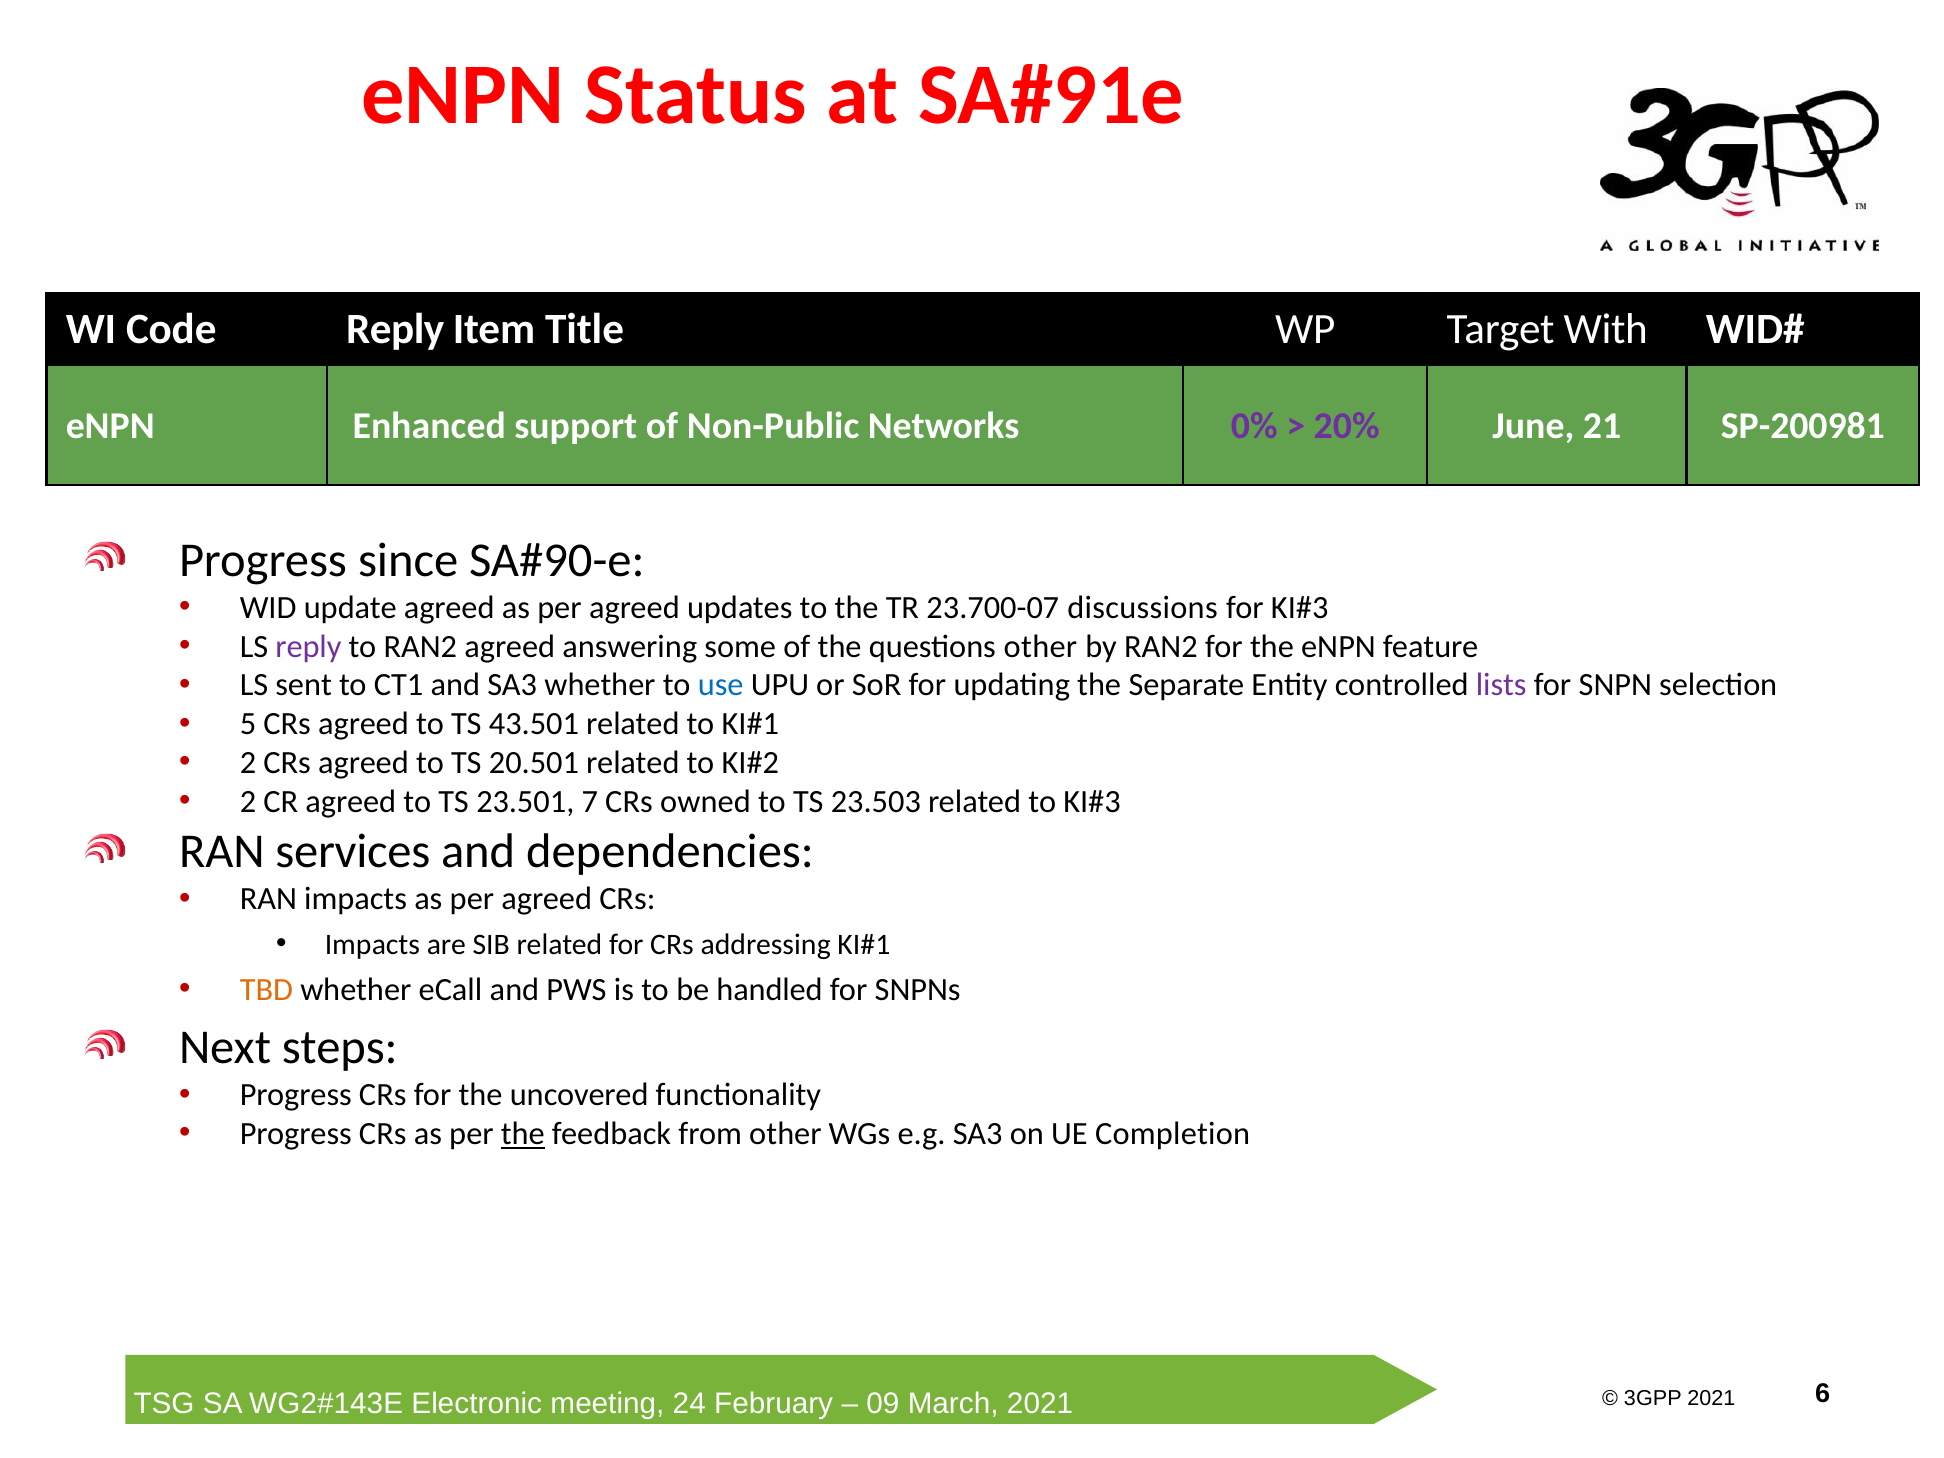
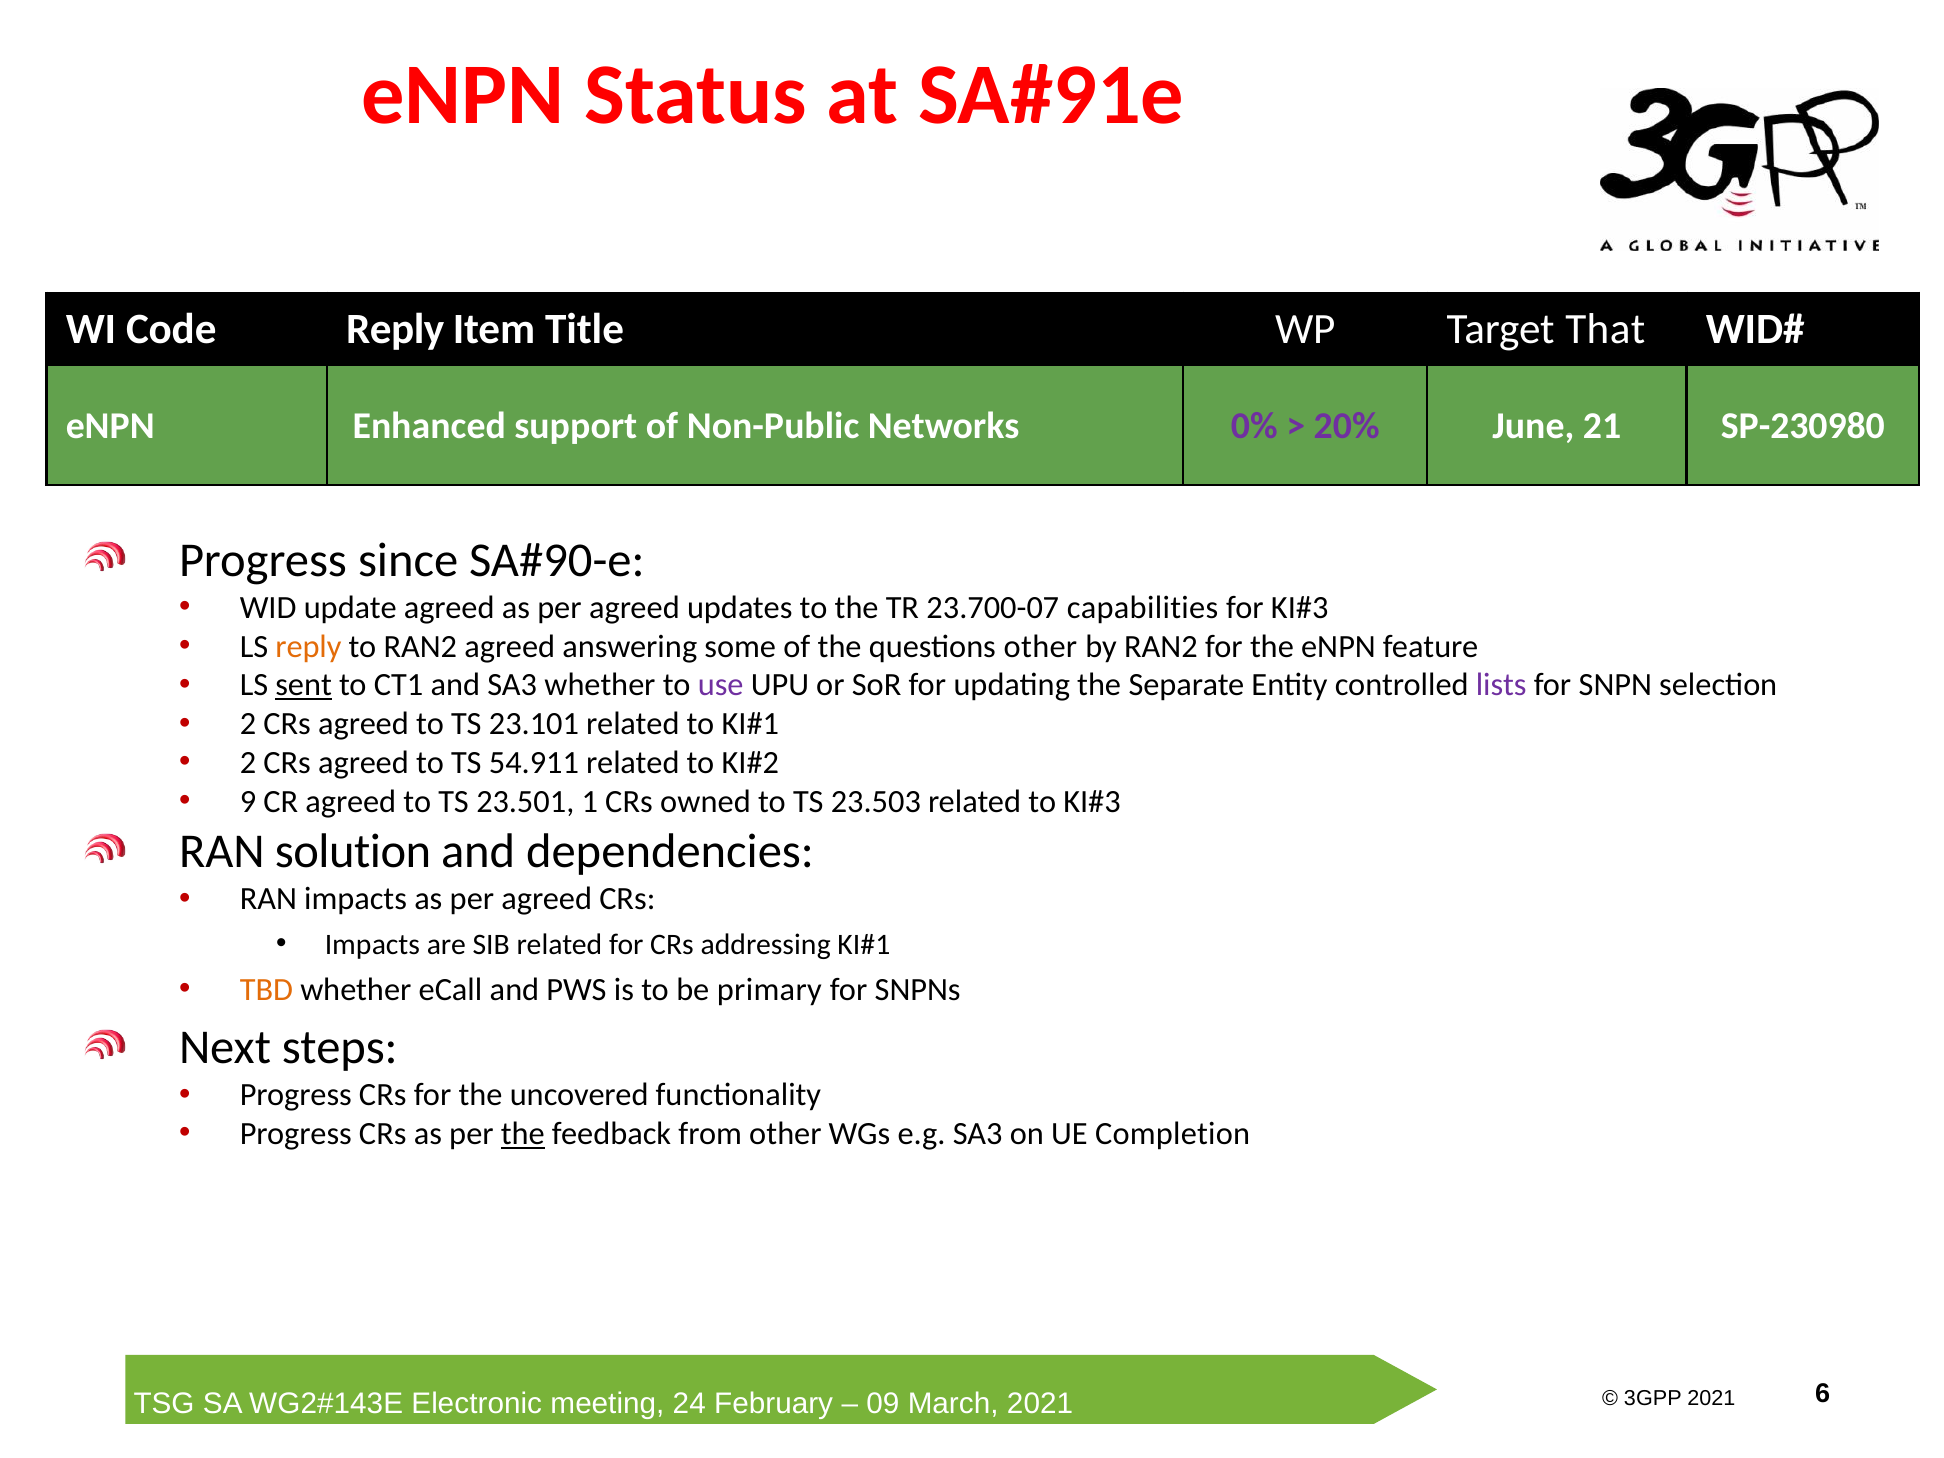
With: With -> That
SP-200981: SP-200981 -> SP-230980
discussions: discussions -> capabilities
reply at (308, 646) colour: purple -> orange
sent underline: none -> present
use colour: blue -> purple
5 at (248, 724): 5 -> 2
43.501: 43.501 -> 23.101
20.501: 20.501 -> 54.911
2 at (248, 802): 2 -> 9
7: 7 -> 1
services: services -> solution
handled: handled -> primary
